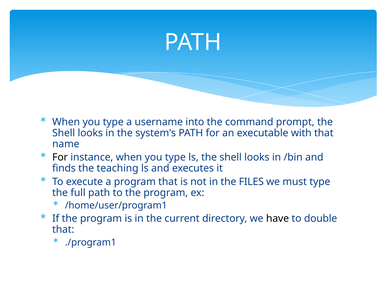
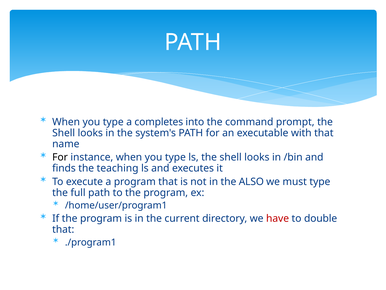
username: username -> completes
FILES: FILES -> ALSO
have colour: black -> red
